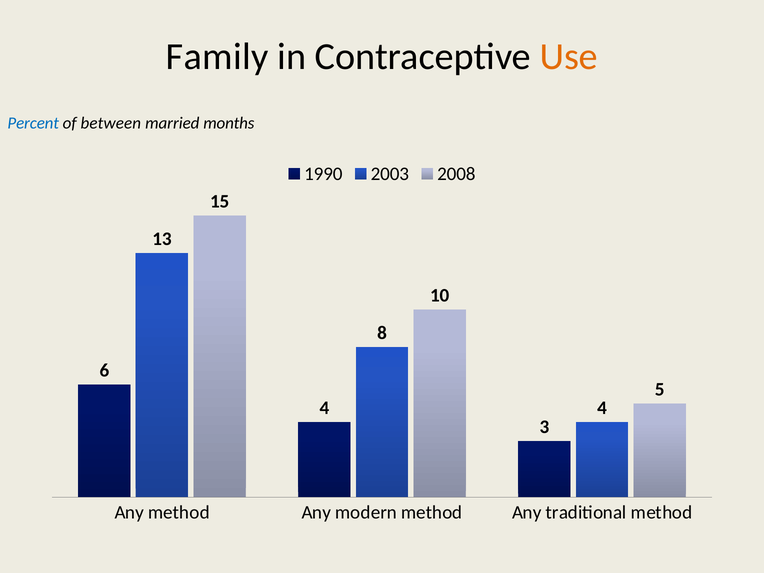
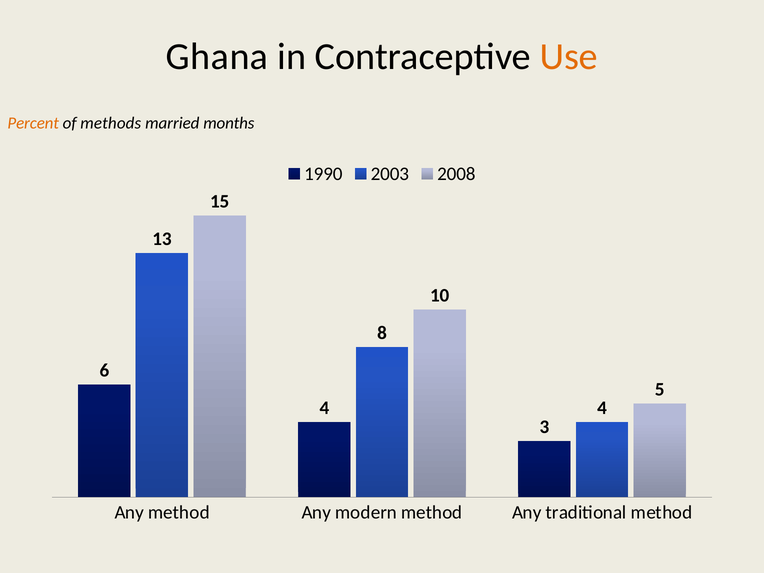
Family: Family -> Ghana
Percent colour: blue -> orange
between: between -> methods
